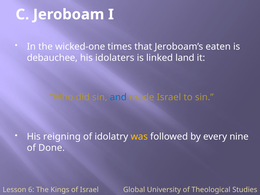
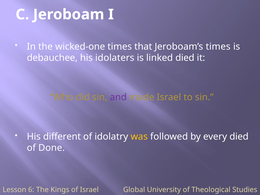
Jeroboam’s eaten: eaten -> times
linked land: land -> died
and colour: blue -> purple
reigning: reigning -> different
every nine: nine -> died
